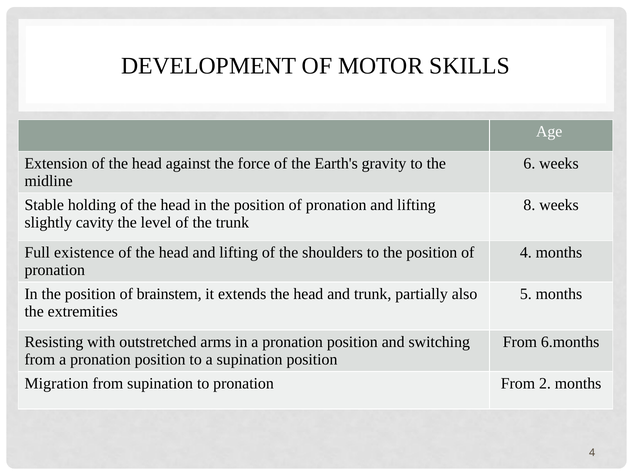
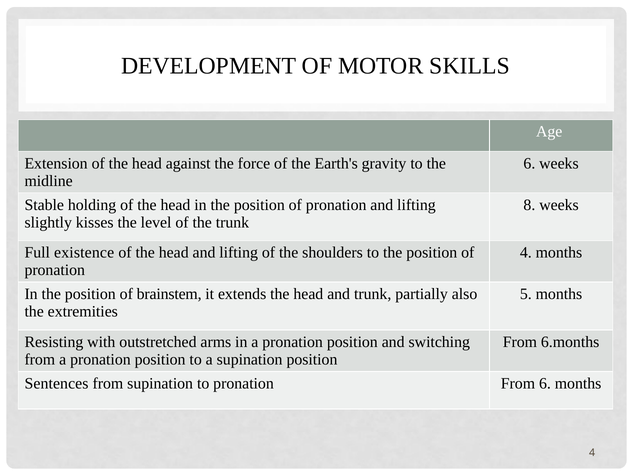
cavity: cavity -> kisses
Migration: Migration -> Sentences
From 2: 2 -> 6
